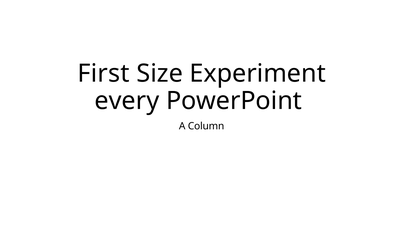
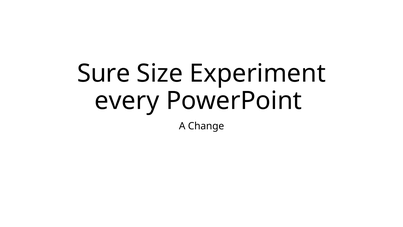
First: First -> Sure
Column: Column -> Change
